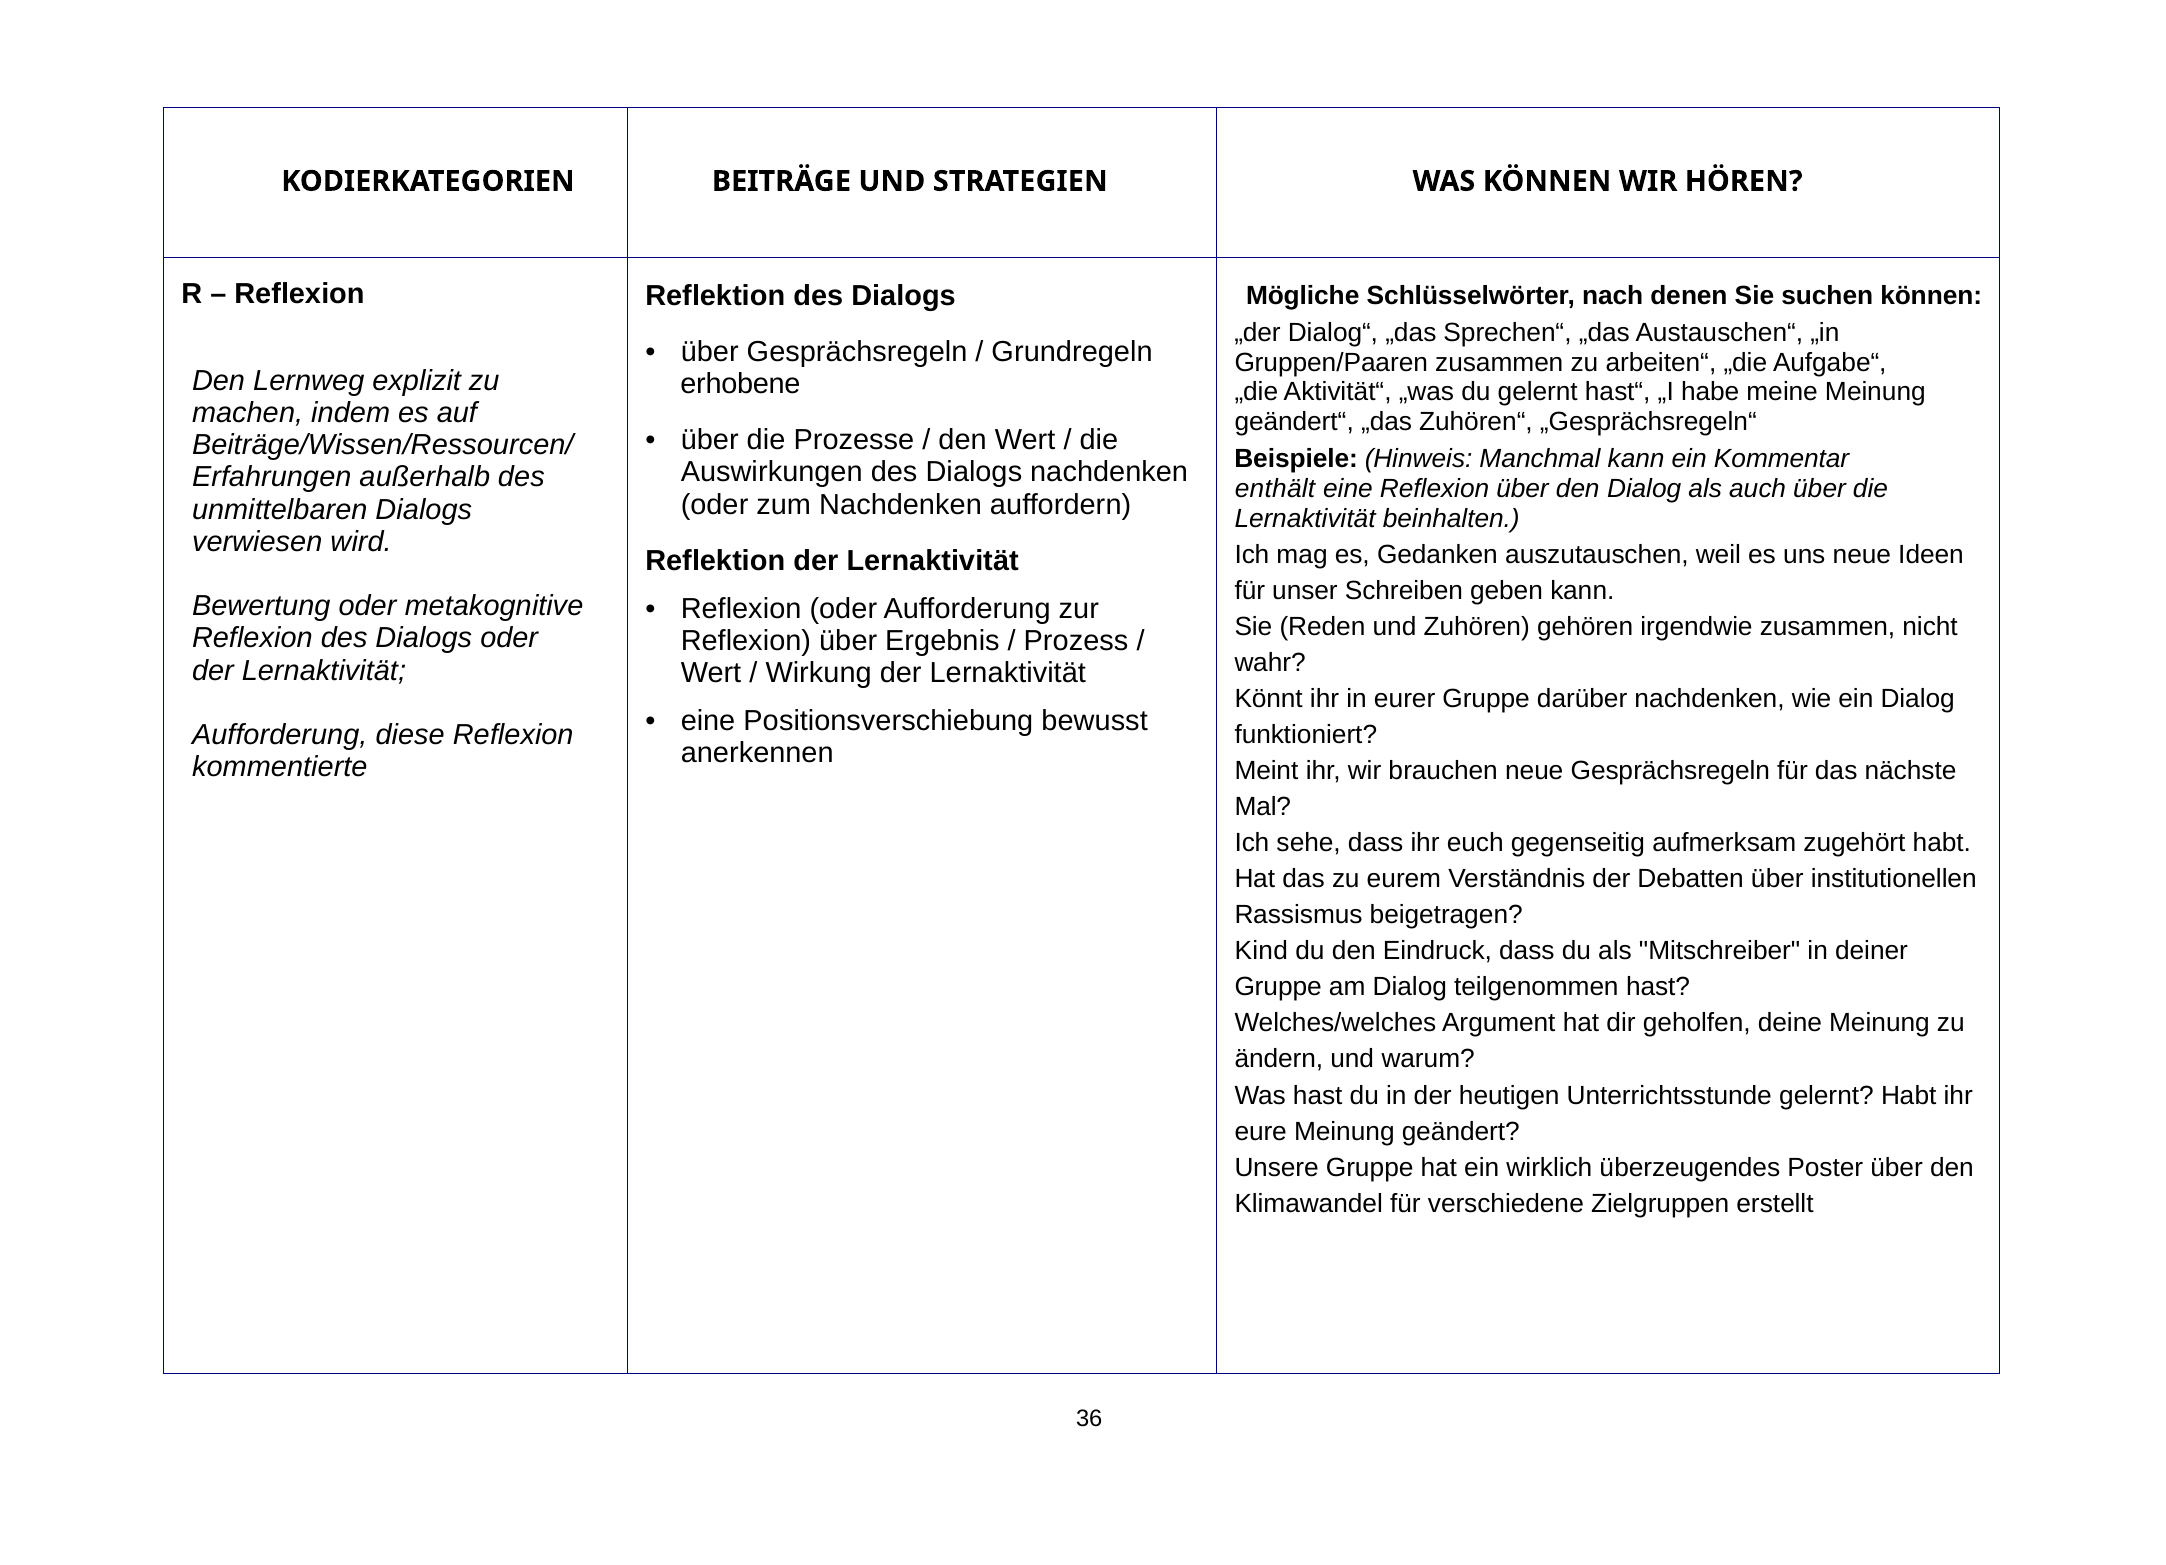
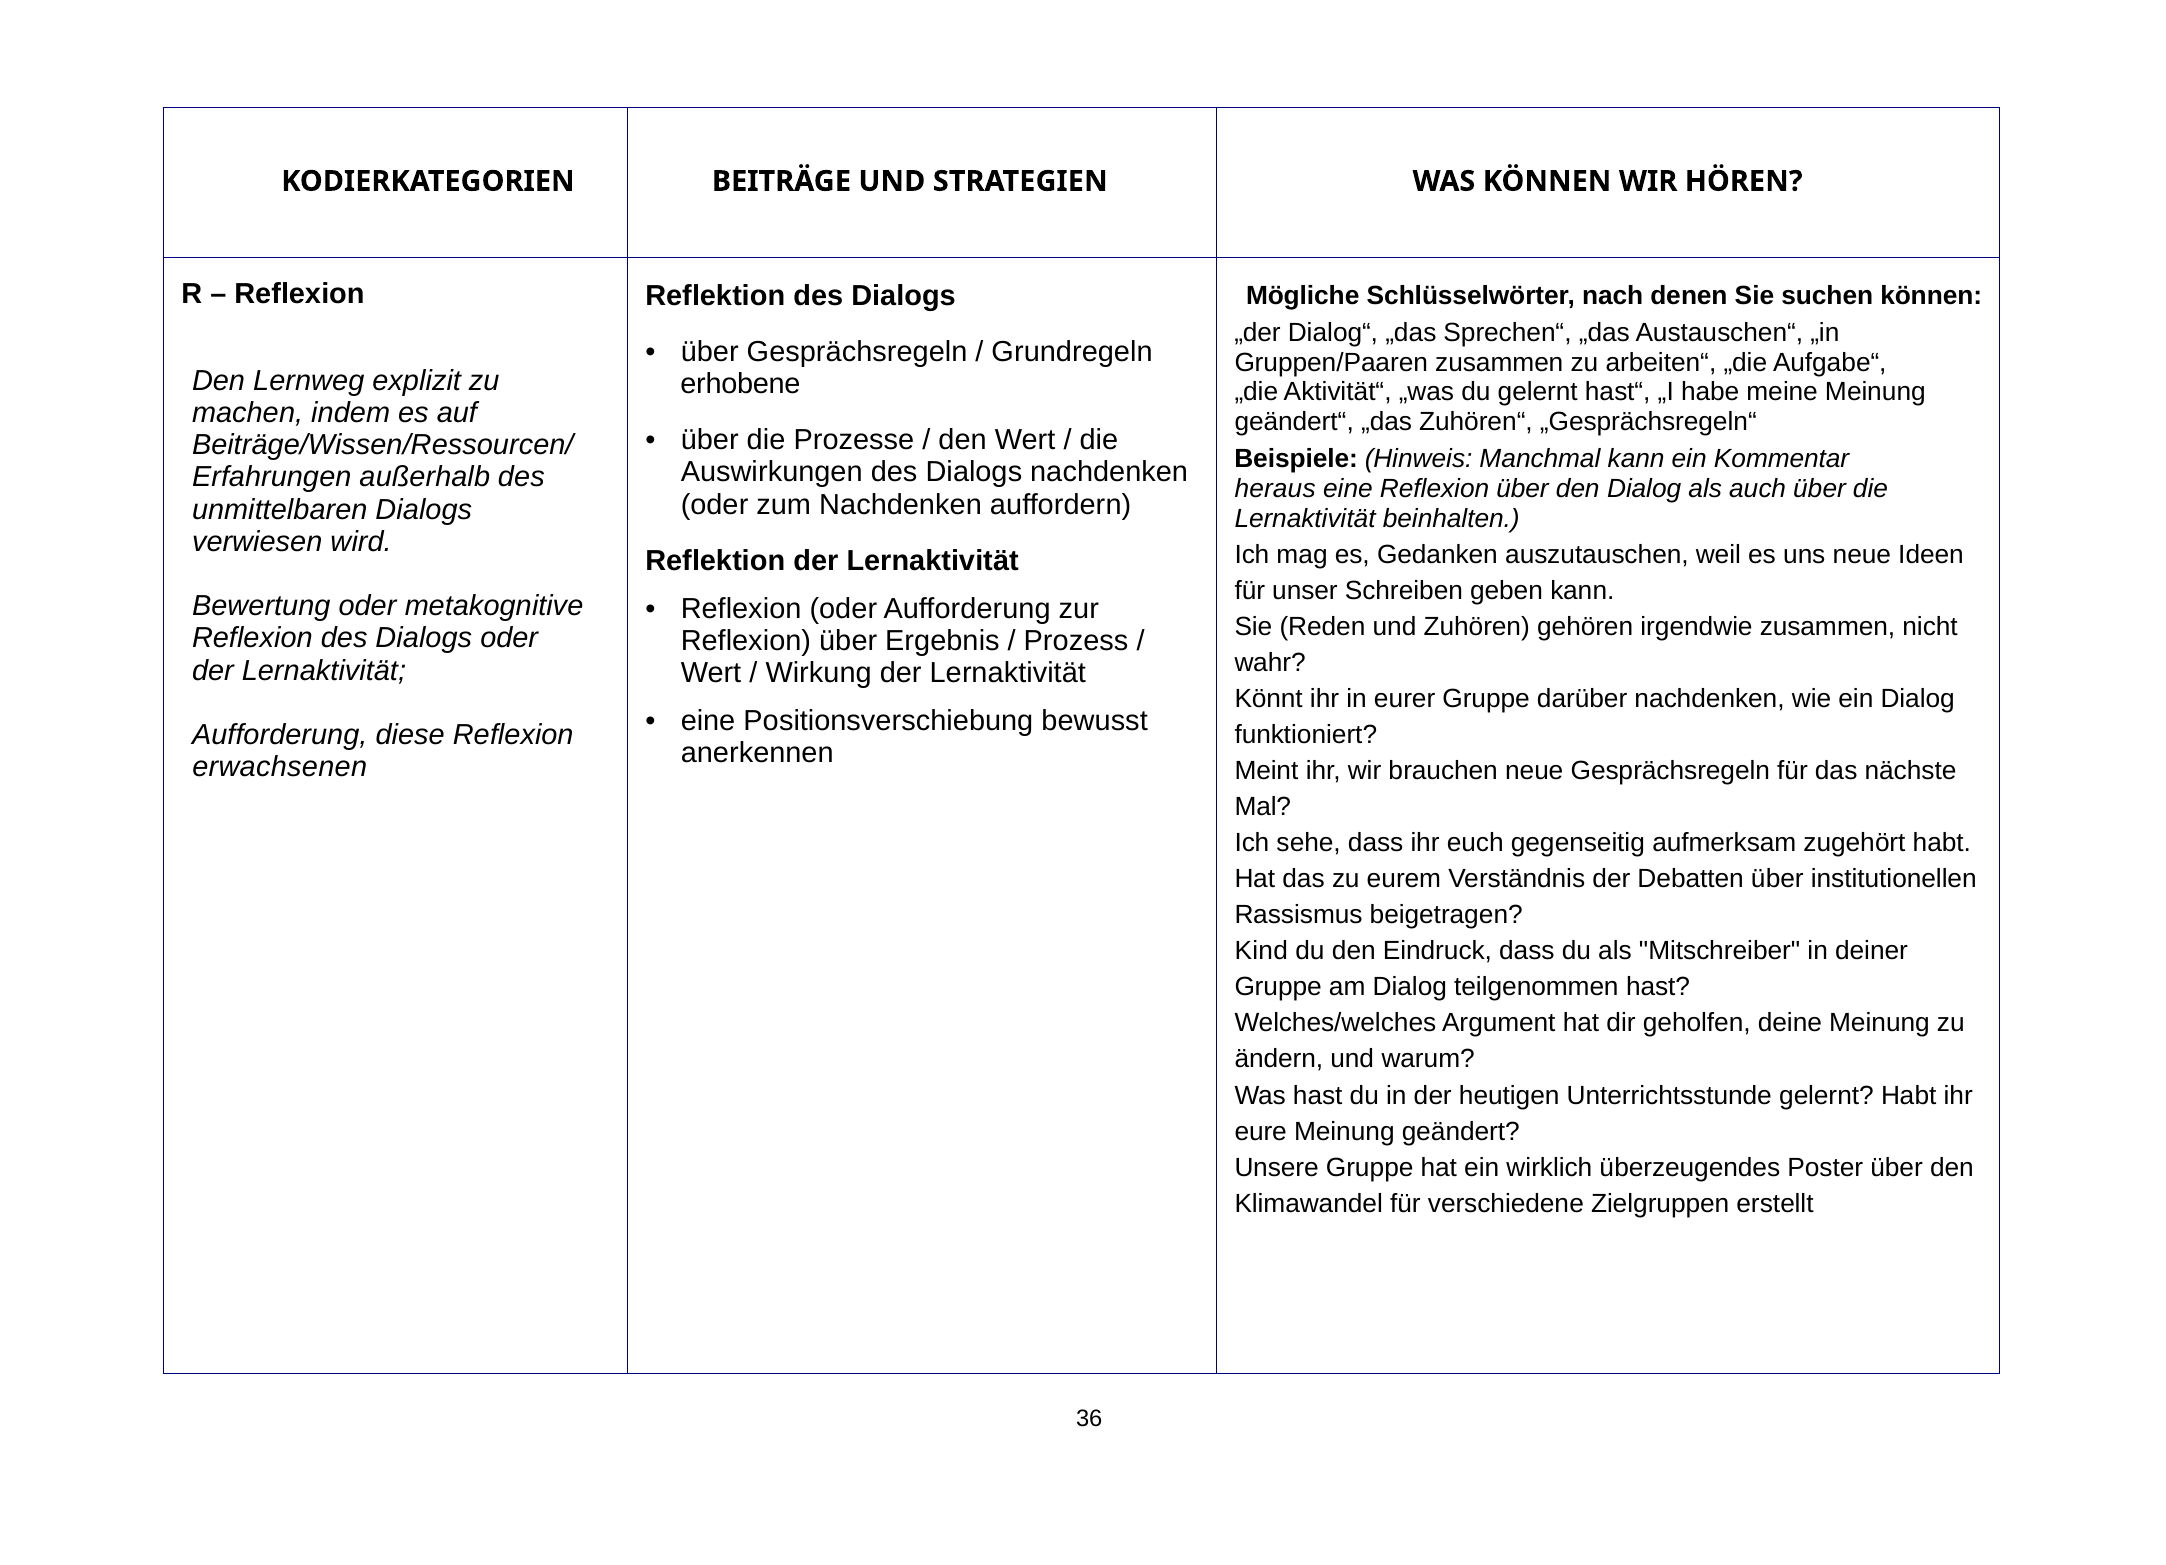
enthält: enthält -> heraus
kommentierte: kommentierte -> erwachsenen
